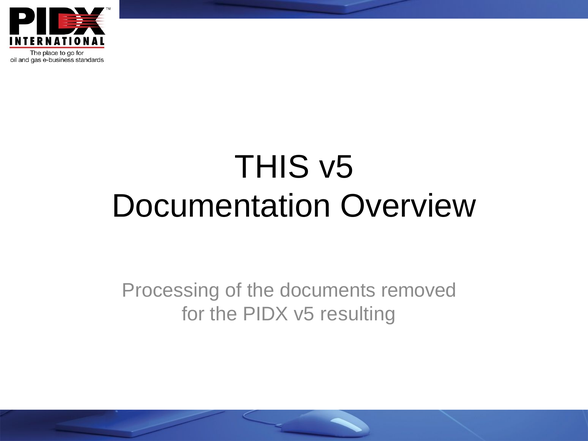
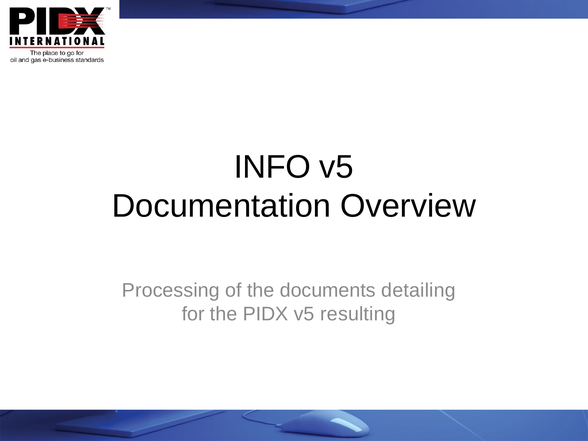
THIS: THIS -> INFO
removed: removed -> detailing
